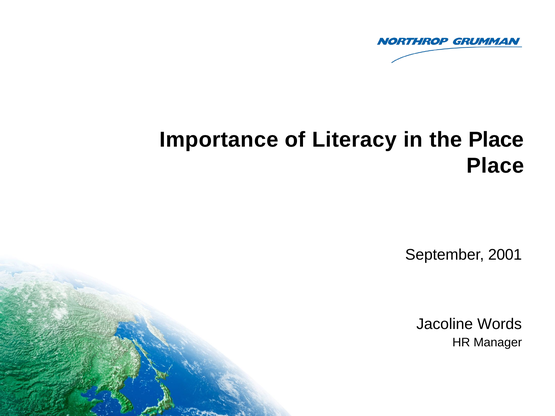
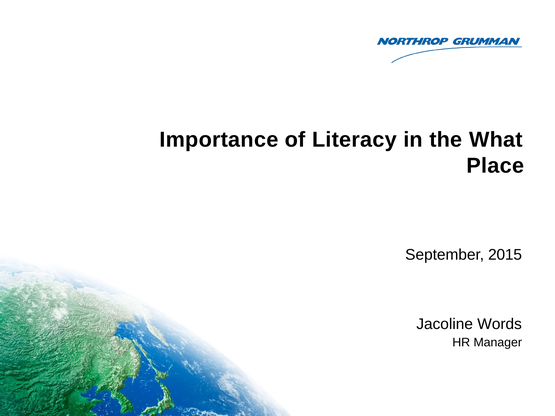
the Place: Place -> What
2001: 2001 -> 2015
